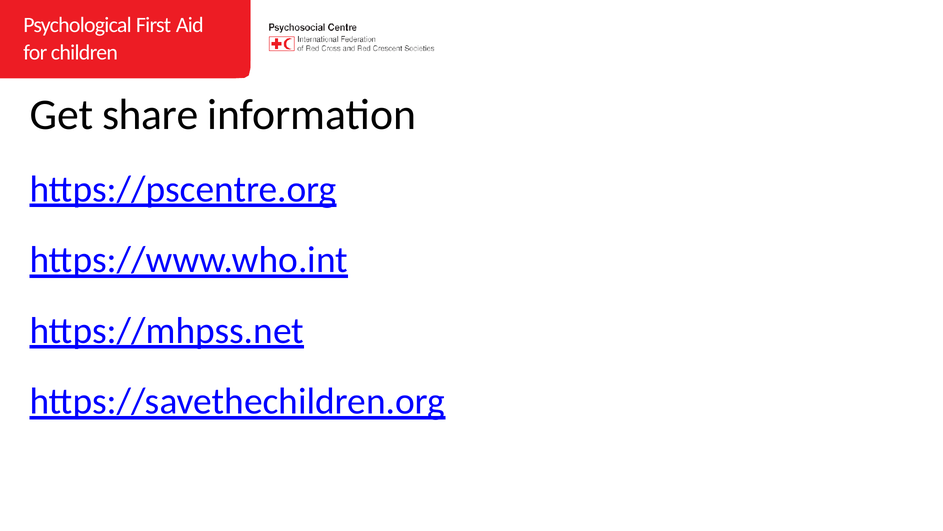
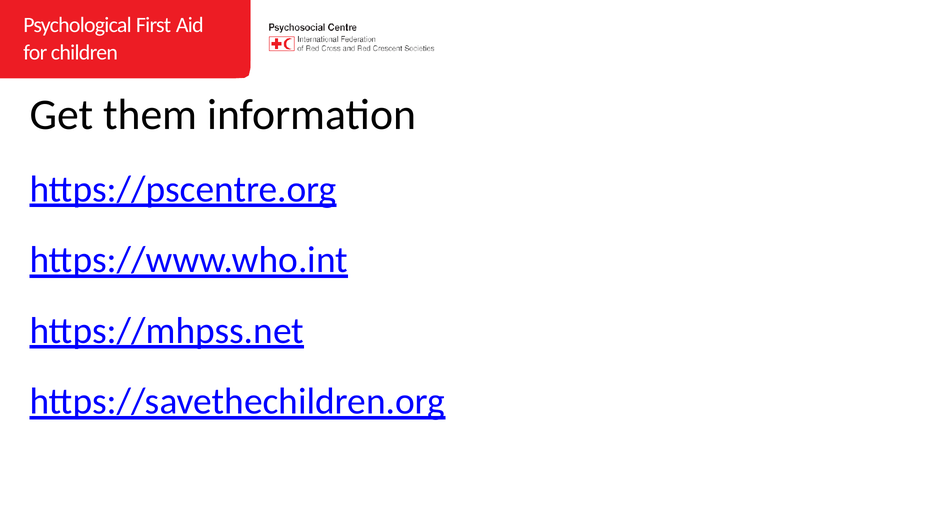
share: share -> them
